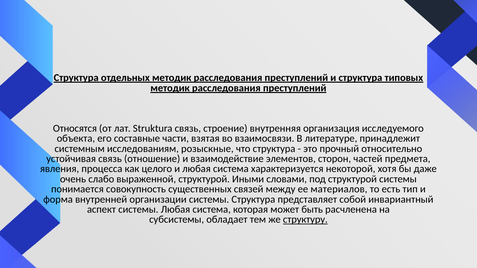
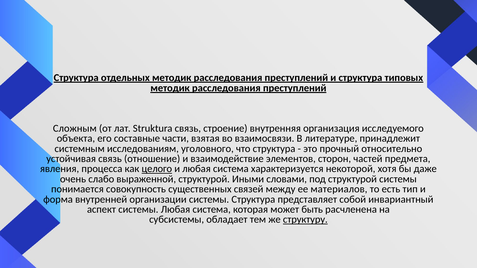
Относятся: Относятся -> Сложным
розыскные: розыскные -> уголовного
целого underline: none -> present
